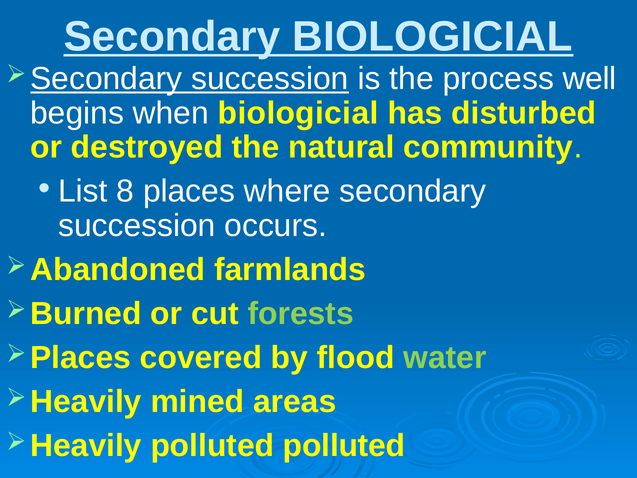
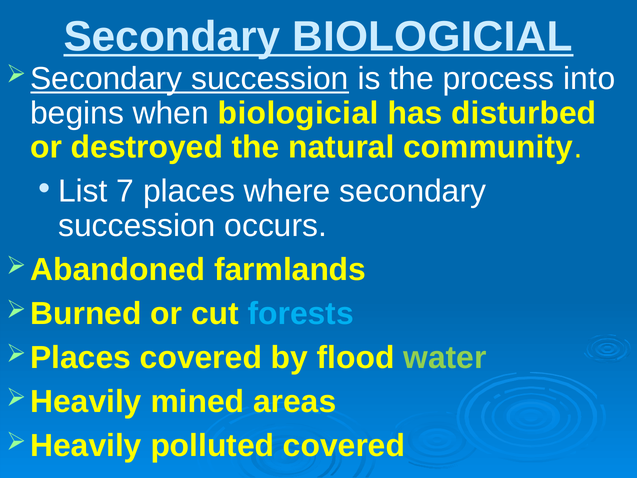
well: well -> into
8: 8 -> 7
forests colour: light green -> light blue
polluted polluted: polluted -> covered
